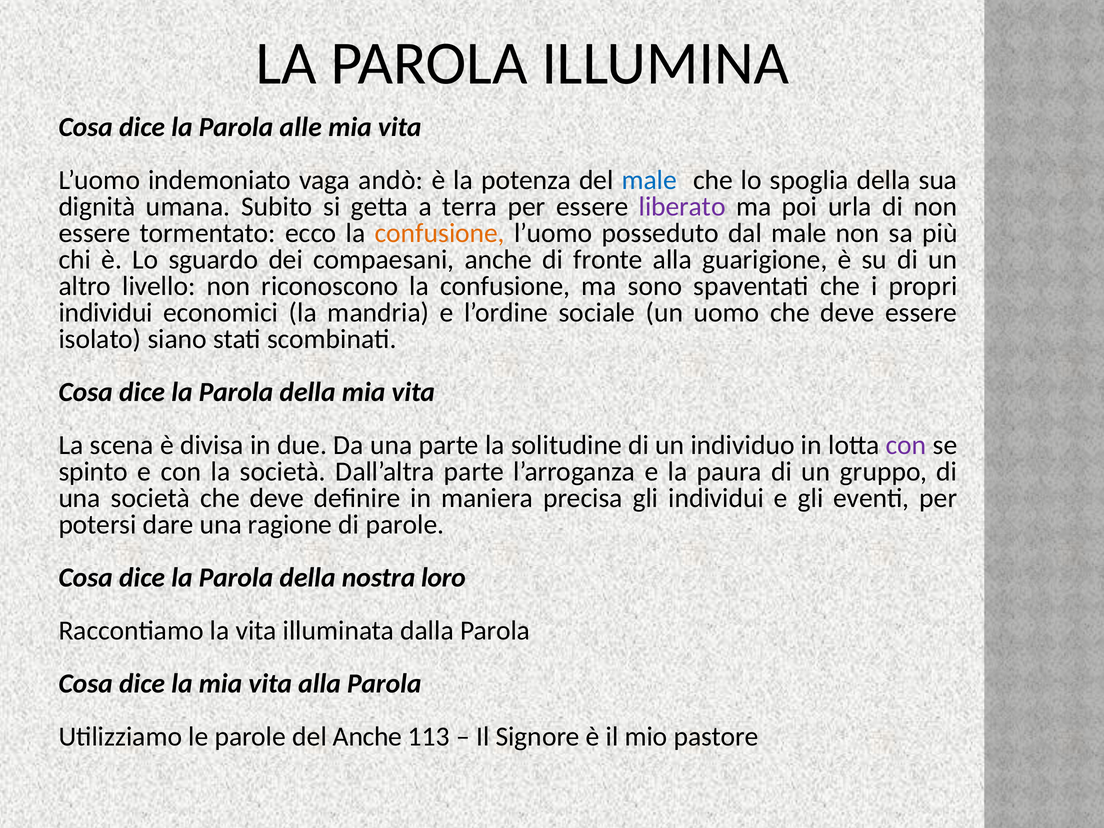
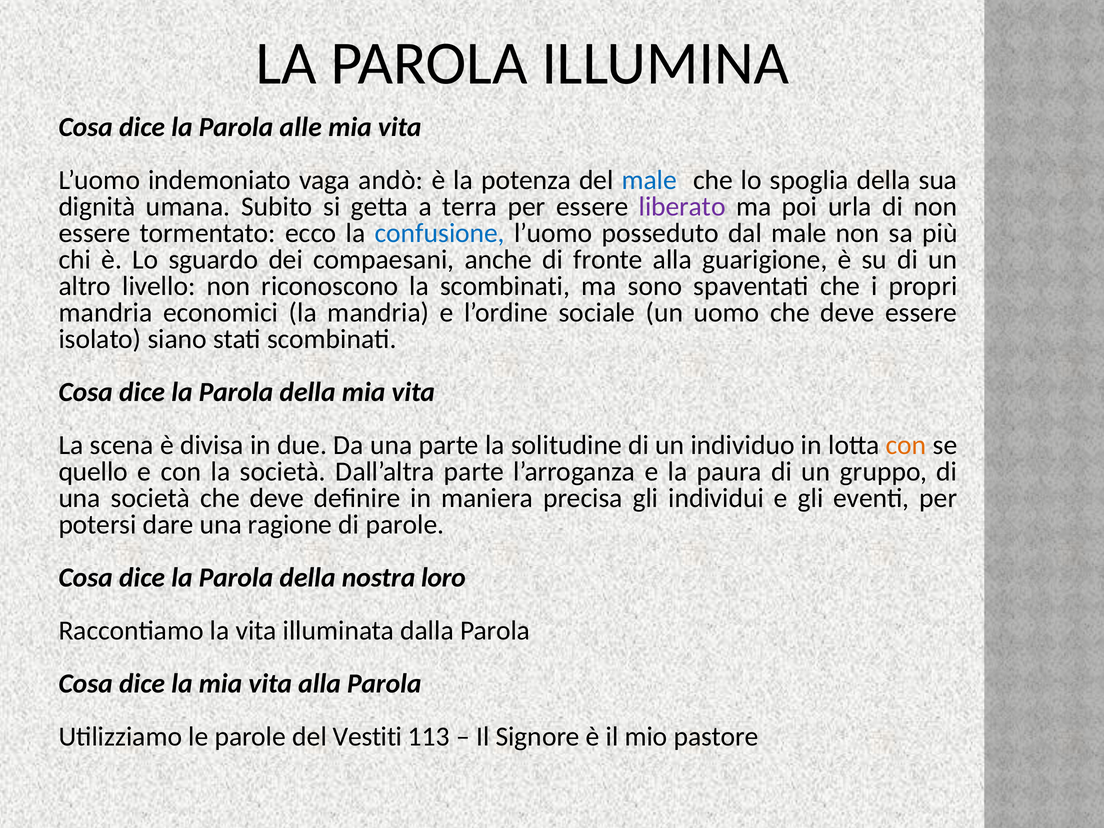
confusione at (440, 233) colour: orange -> blue
riconoscono la confusione: confusione -> scombinati
individui at (106, 313): individui -> mandria
con at (906, 445) colour: purple -> orange
spinto: spinto -> quello
del Anche: Anche -> Vestiti
